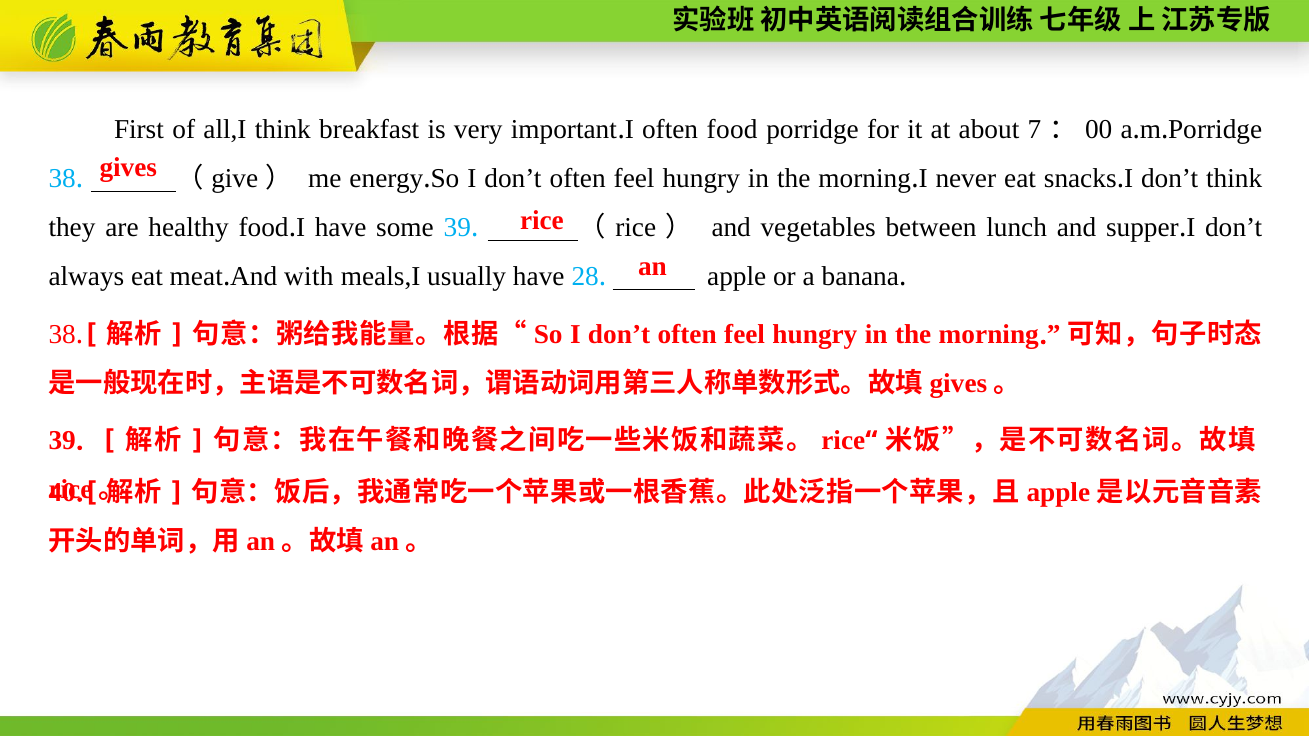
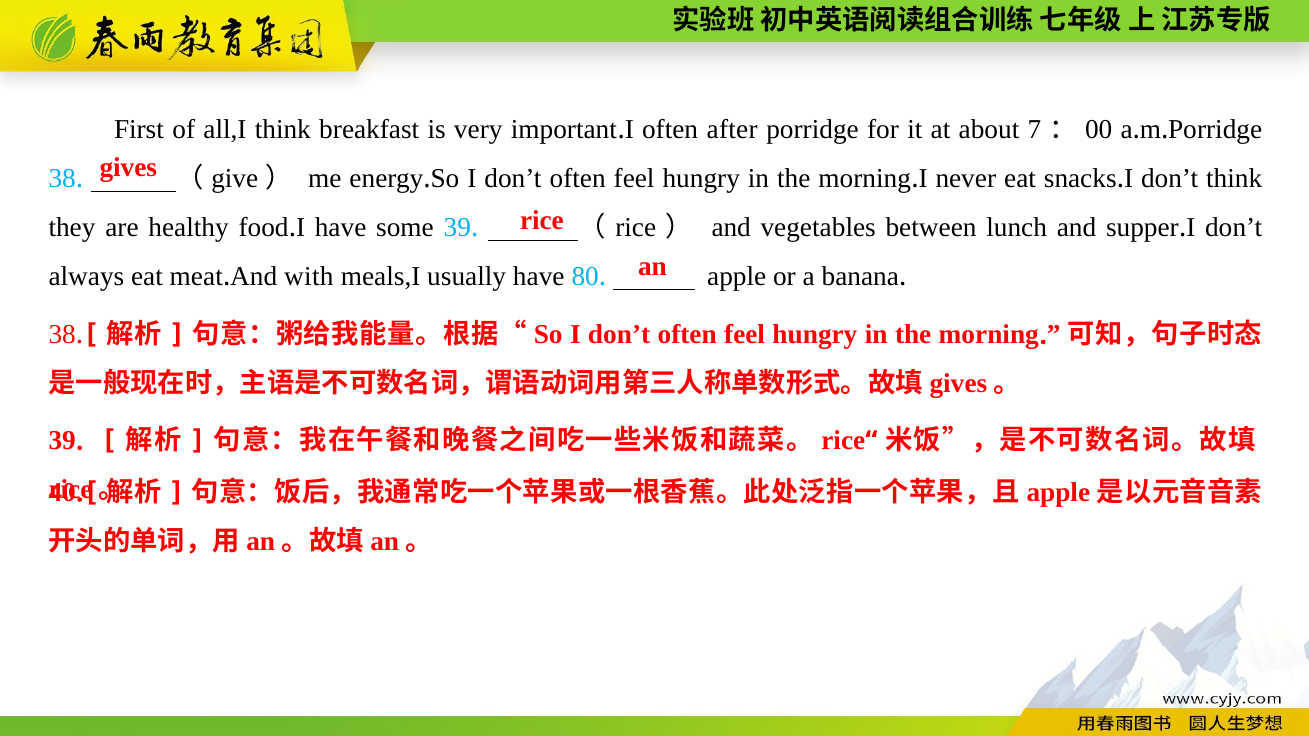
often food: food -> after
28: 28 -> 80
